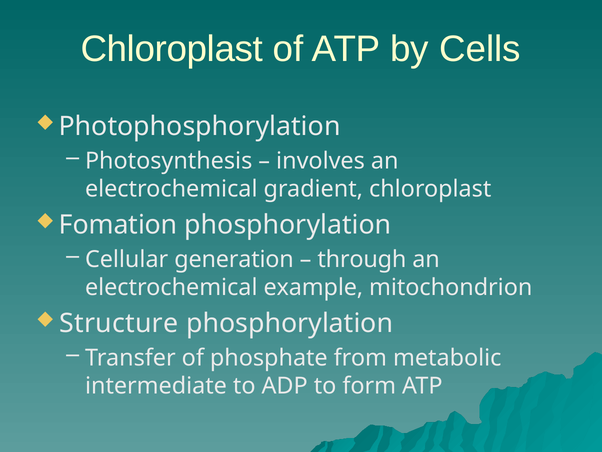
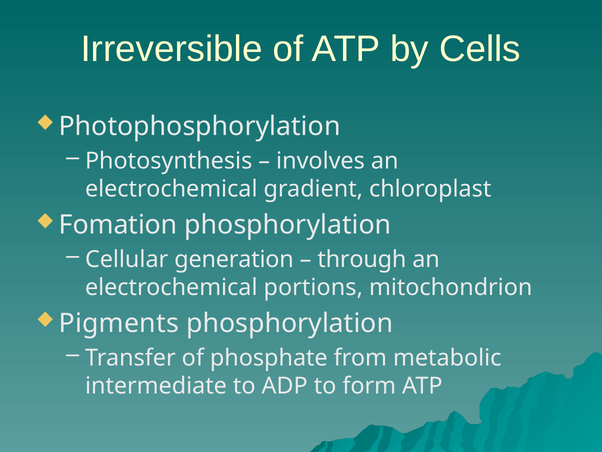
Chloroplast at (172, 49): Chloroplast -> Irreversible
example: example -> portions
Structure: Structure -> Pigments
